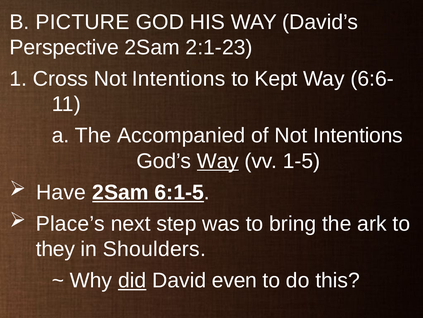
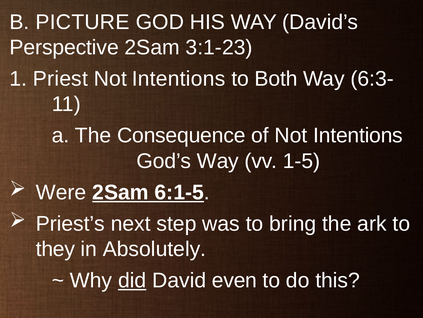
2:1-23: 2:1-23 -> 3:1-23
Cross: Cross -> Priest
Kept: Kept -> Both
6:6-: 6:6- -> 6:3-
Accompanied: Accompanied -> Consequence
Way at (218, 161) underline: present -> none
Have: Have -> Were
Place’s: Place’s -> Priest’s
Shoulders: Shoulders -> Absolutely
